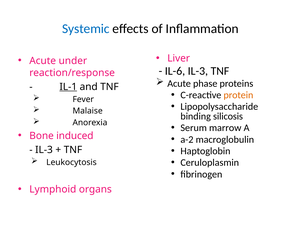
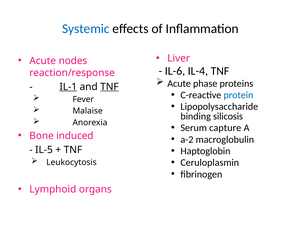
under: under -> nodes
IL-6 IL-3: IL-3 -> IL-4
TNF at (109, 87) underline: none -> present
protein colour: orange -> blue
marrow: marrow -> capture
IL-3 at (44, 150): IL-3 -> IL-5
